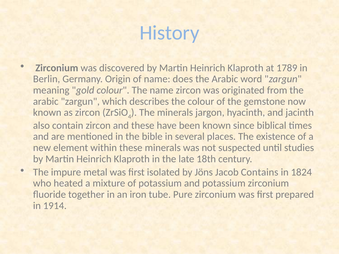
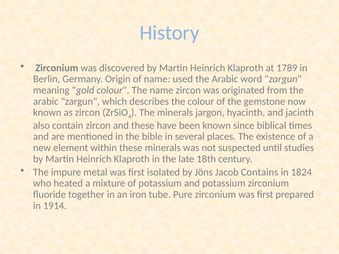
does: does -> used
